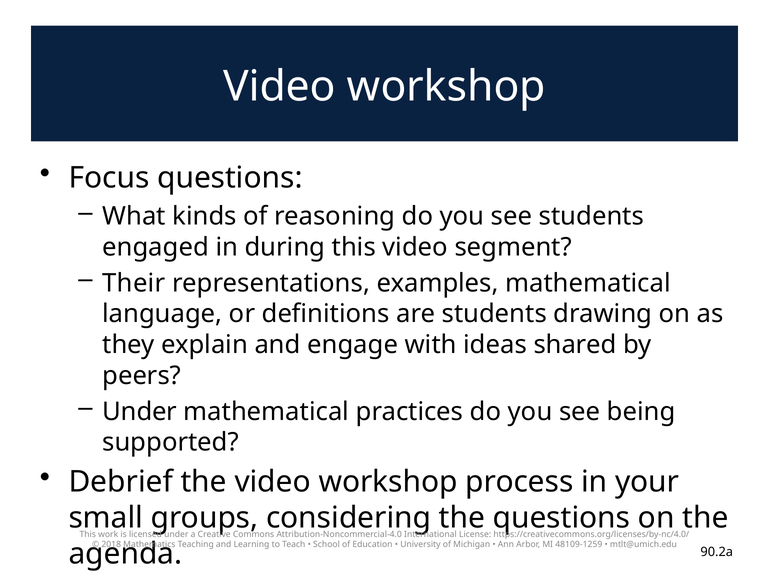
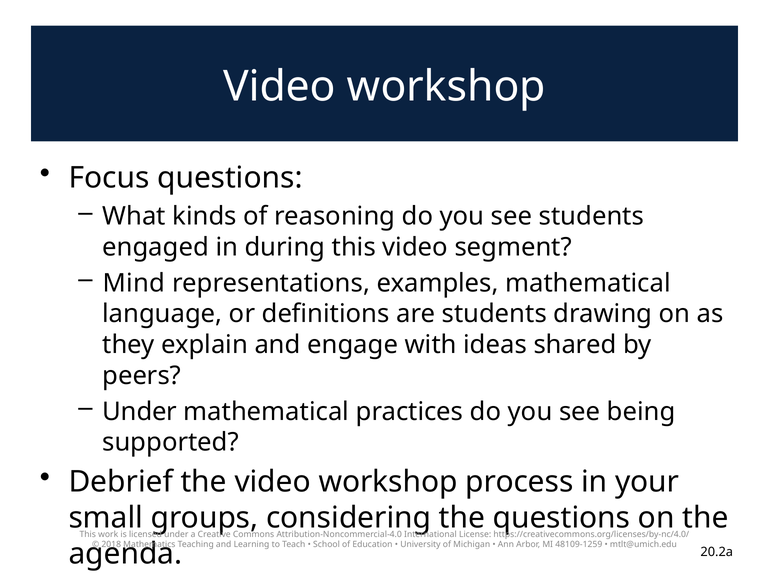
Their: Their -> Mind
90.2a: 90.2a -> 20.2a
